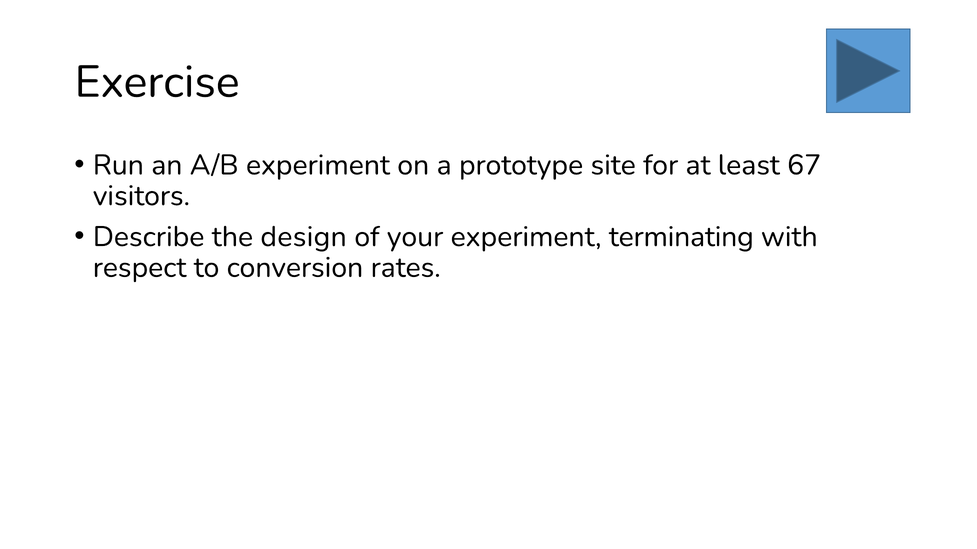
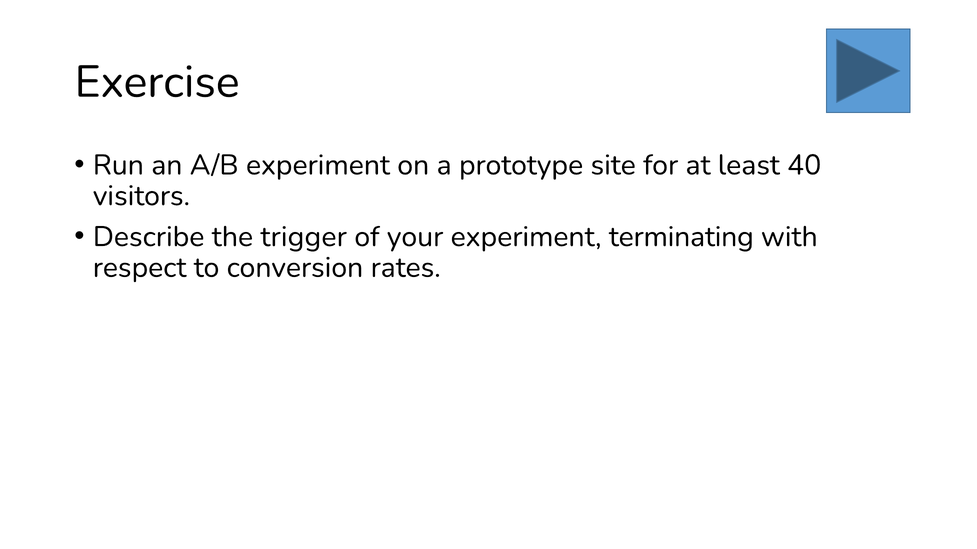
67: 67 -> 40
design: design -> trigger
